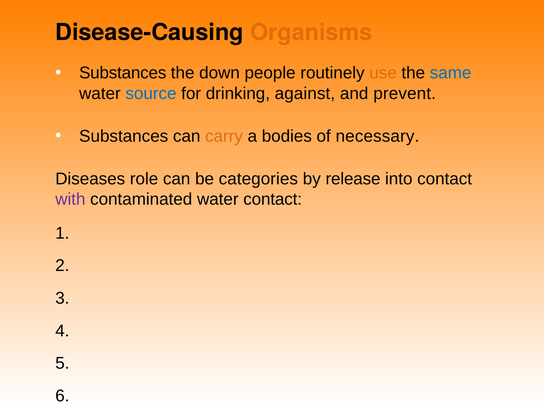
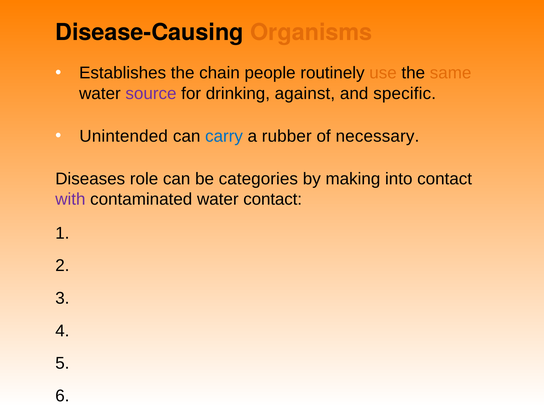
Substances at (123, 73): Substances -> Establishes
down: down -> chain
same colour: blue -> orange
source colour: blue -> purple
prevent: prevent -> specific
Substances at (124, 136): Substances -> Unintended
carry colour: orange -> blue
bodies: bodies -> rubber
release: release -> making
